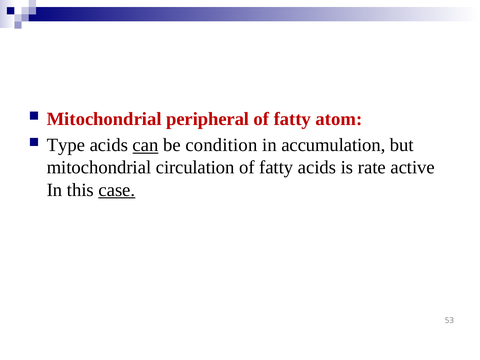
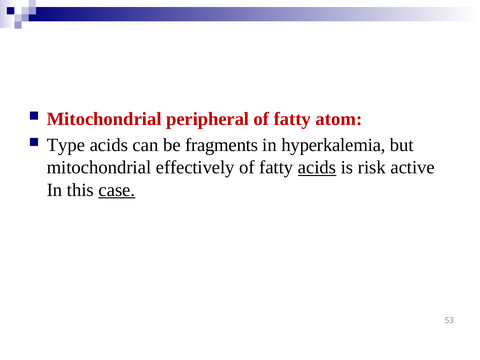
can underline: present -> none
condition: condition -> fragments
accumulation: accumulation -> hyperkalemia
circulation: circulation -> effectively
acids at (317, 167) underline: none -> present
rate: rate -> risk
